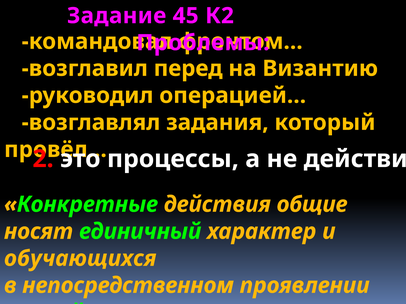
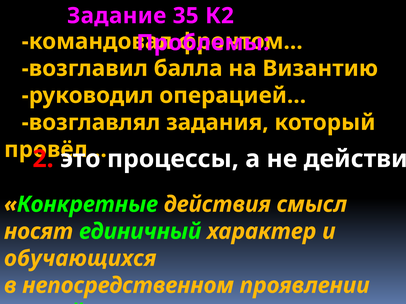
45: 45 -> 35
перед: перед -> балла
общие: общие -> смысл
